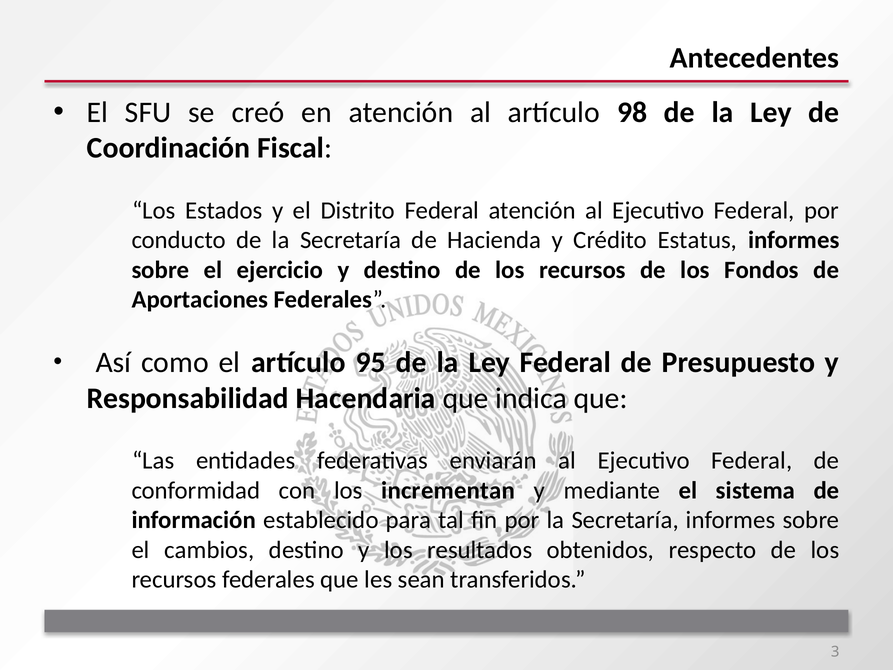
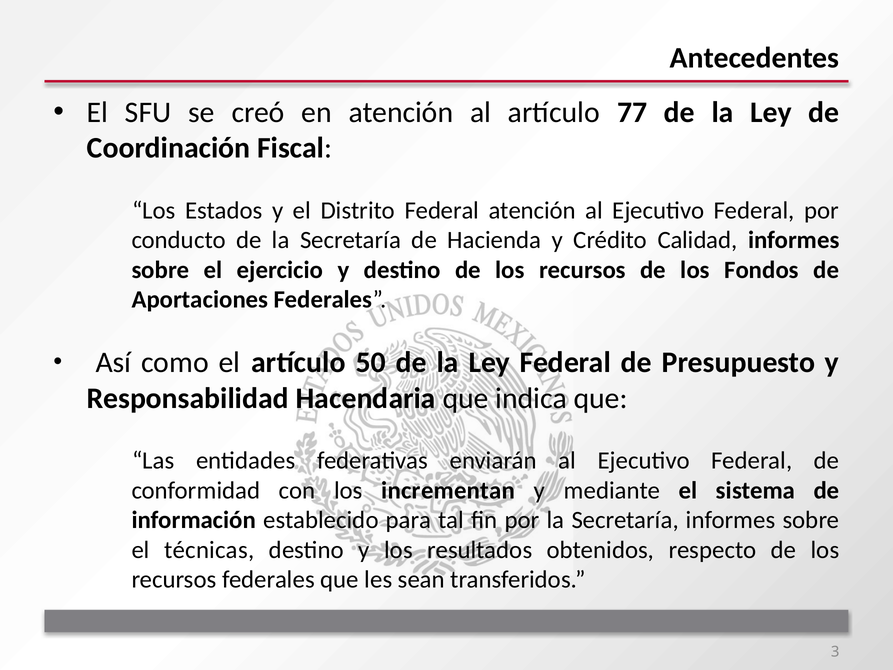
98: 98 -> 77
Estatus: Estatus -> Calidad
95: 95 -> 50
cambios: cambios -> técnicas
